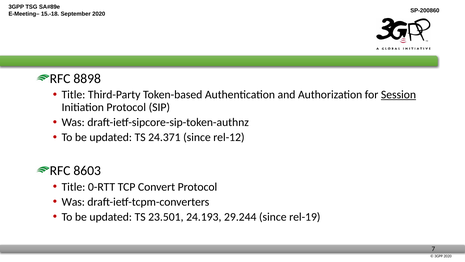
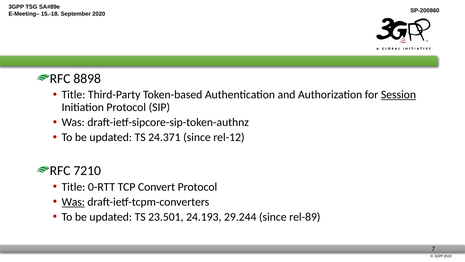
8603: 8603 -> 7210
Was at (73, 202) underline: none -> present
rel-19: rel-19 -> rel-89
